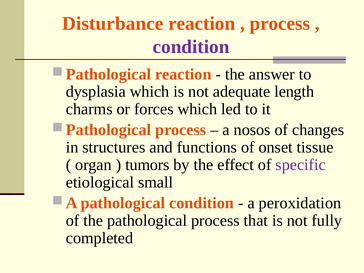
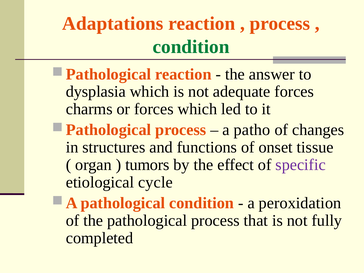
Disturbance: Disturbance -> Adaptations
condition at (191, 47) colour: purple -> green
adequate length: length -> forces
nosos: nosos -> patho
small: small -> cycle
